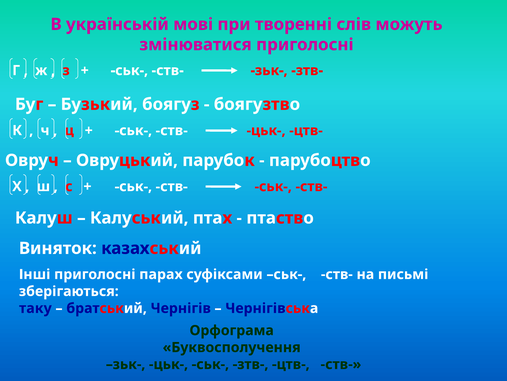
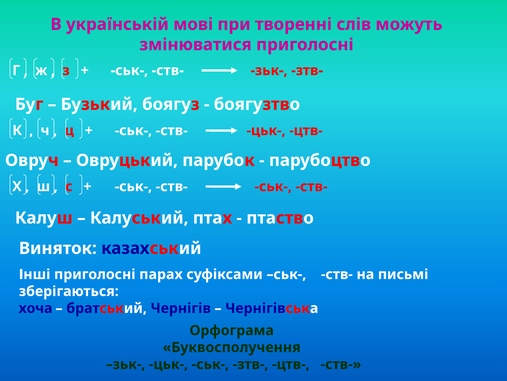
таку: таку -> хоча
